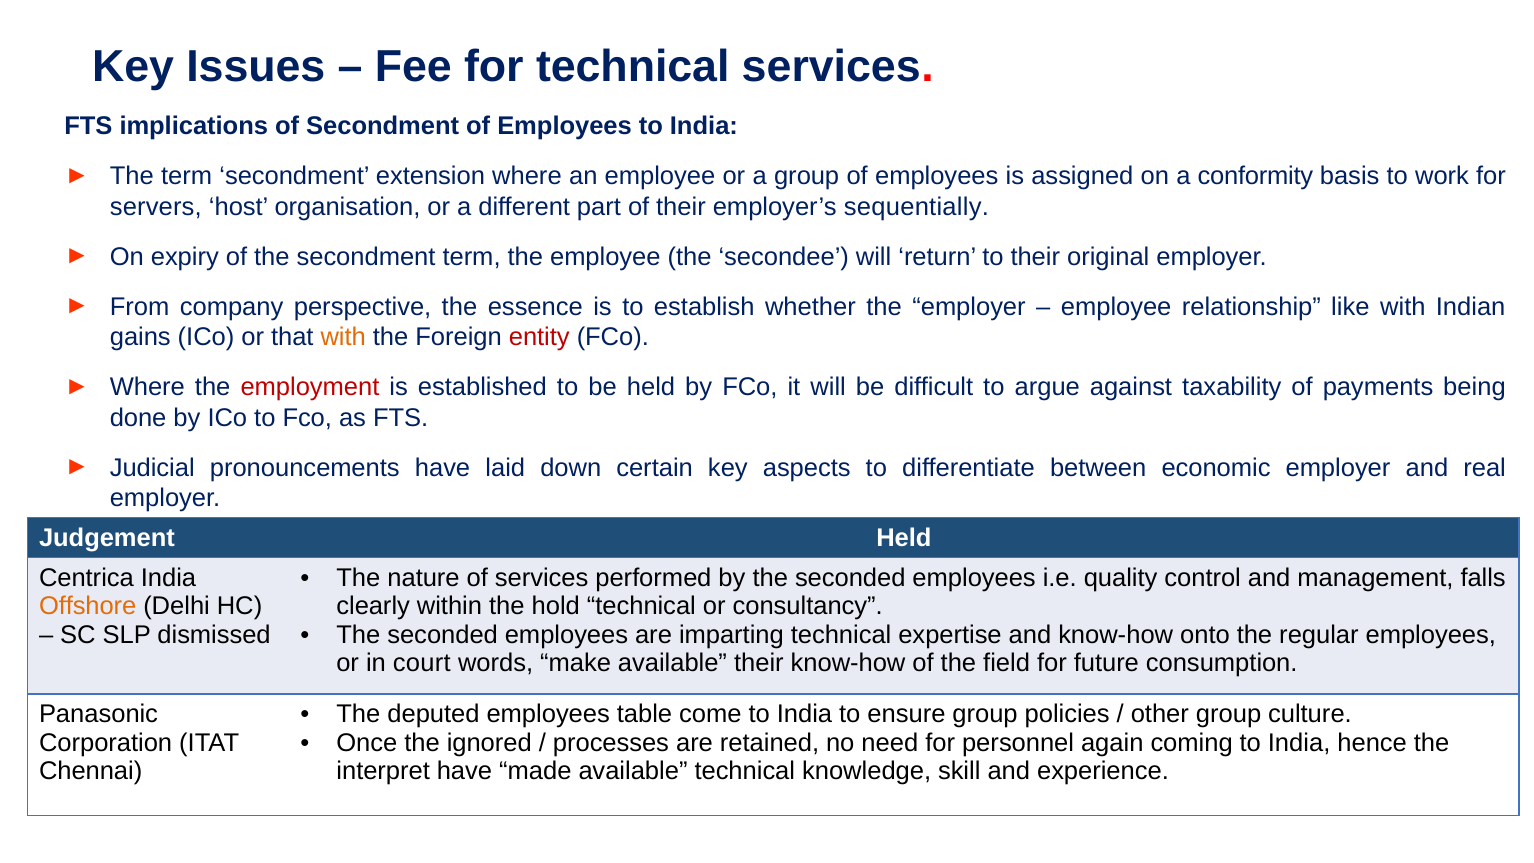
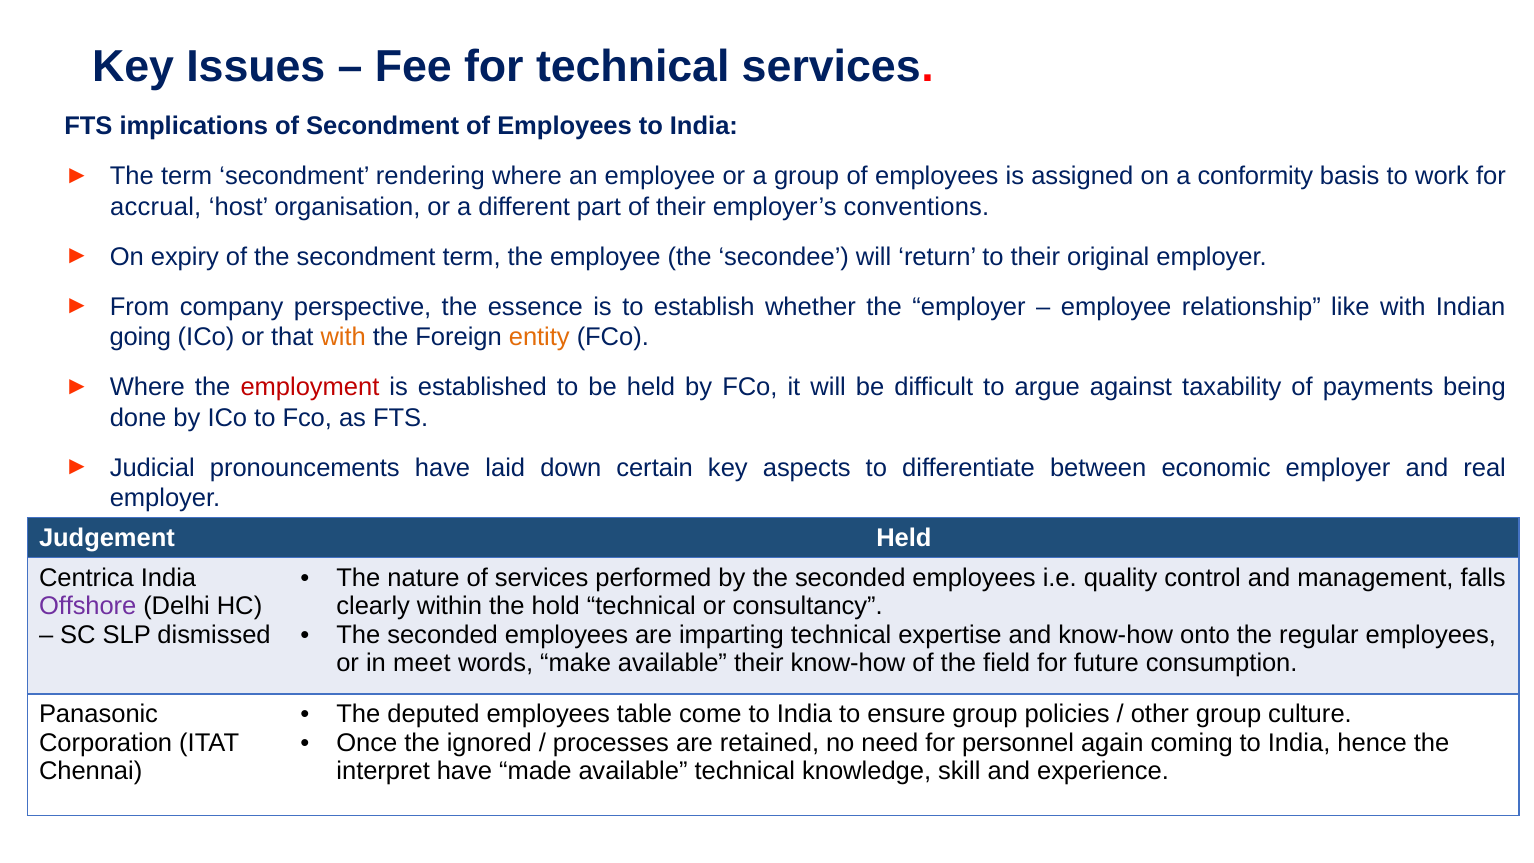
extension: extension -> rendering
servers: servers -> accrual
sequentially: sequentially -> conventions
gains: gains -> going
entity colour: red -> orange
Offshore colour: orange -> purple
court: court -> meet
